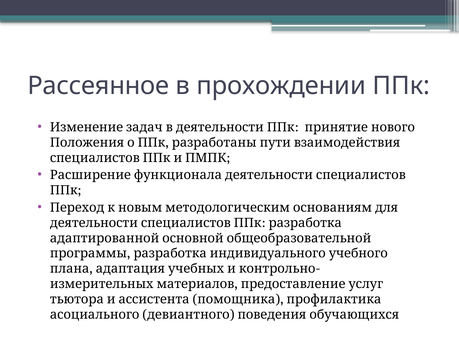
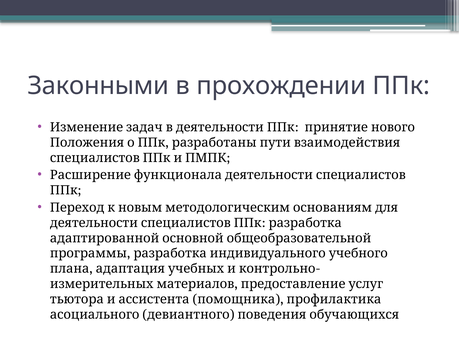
Рассеянное: Рассеянное -> Законными
